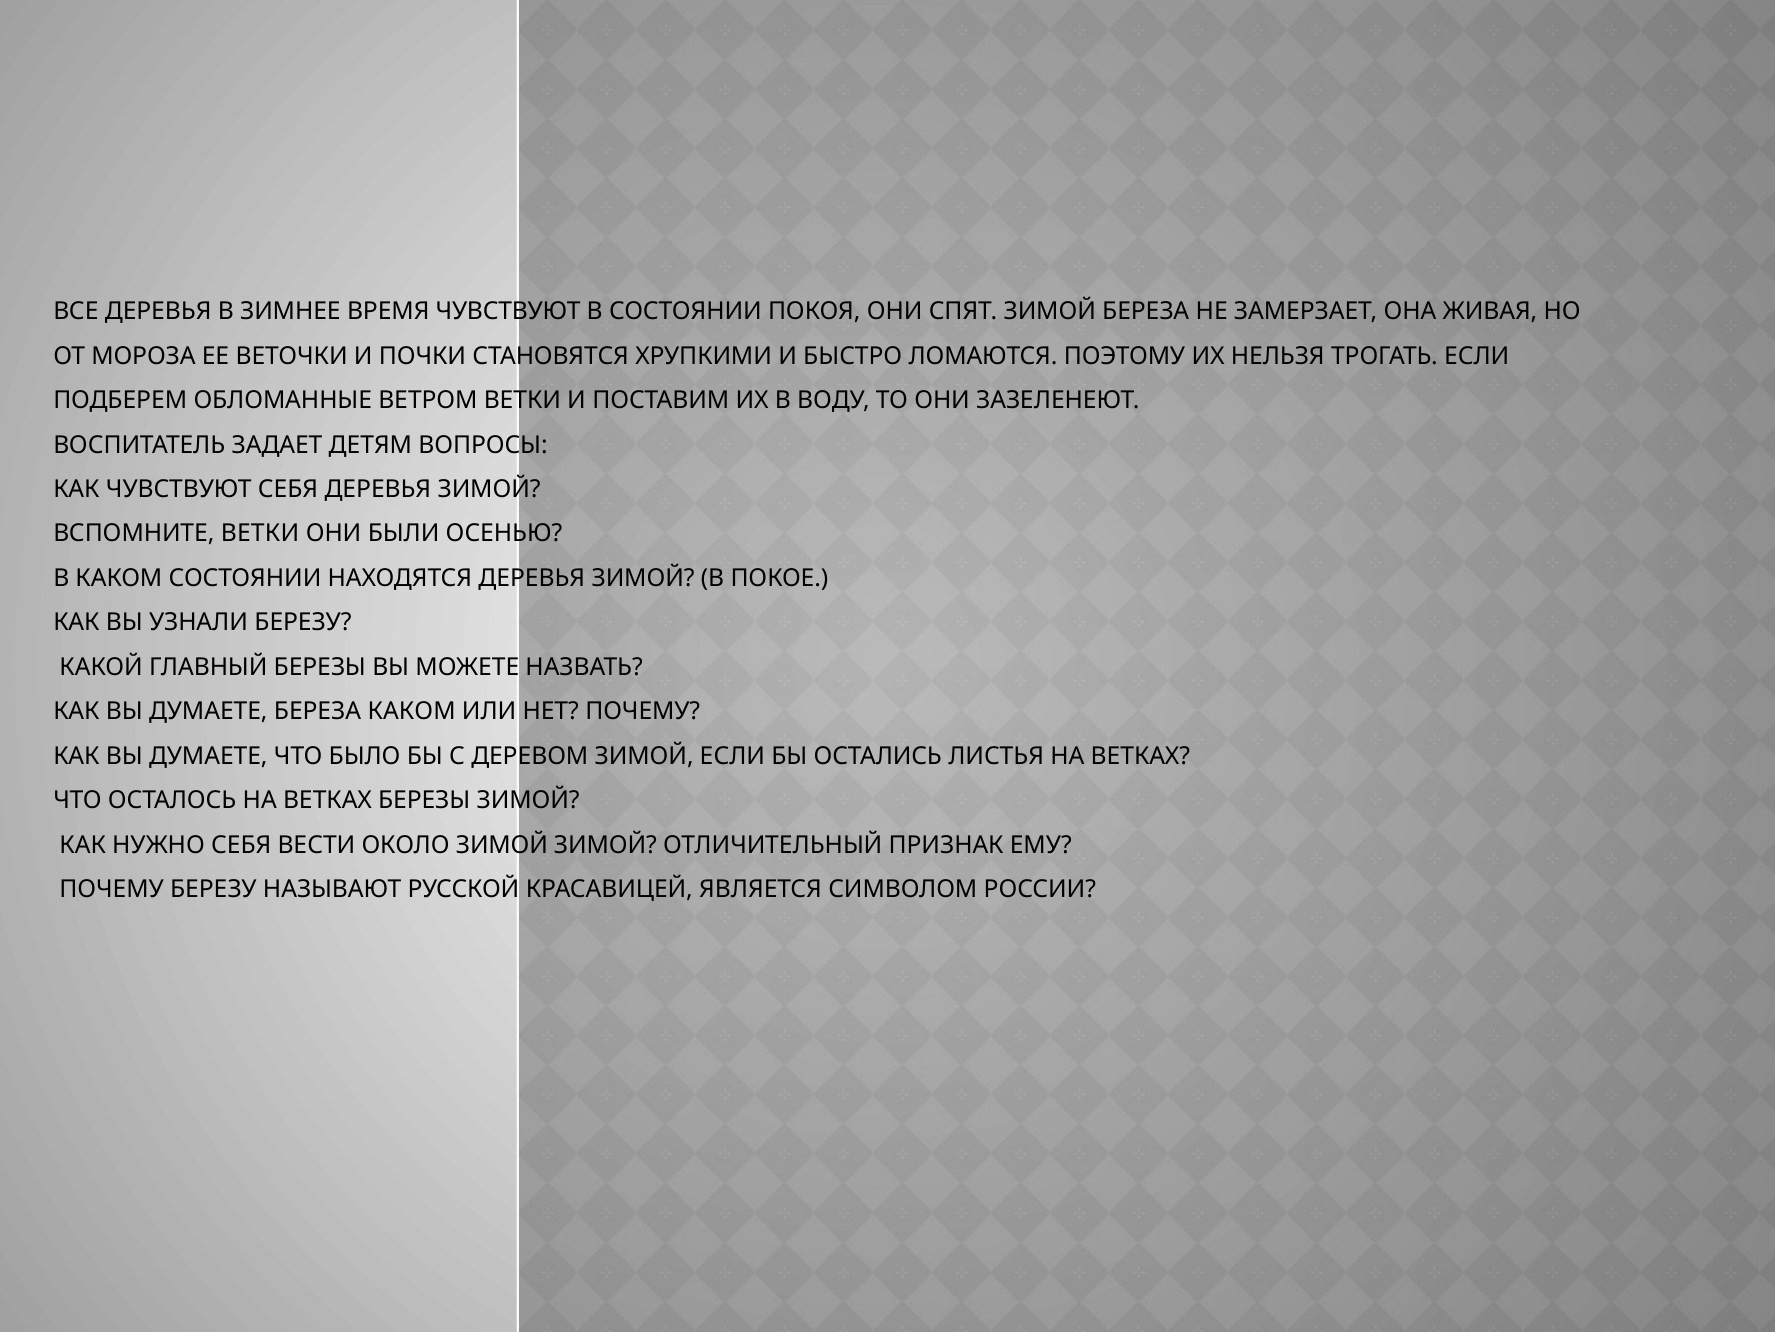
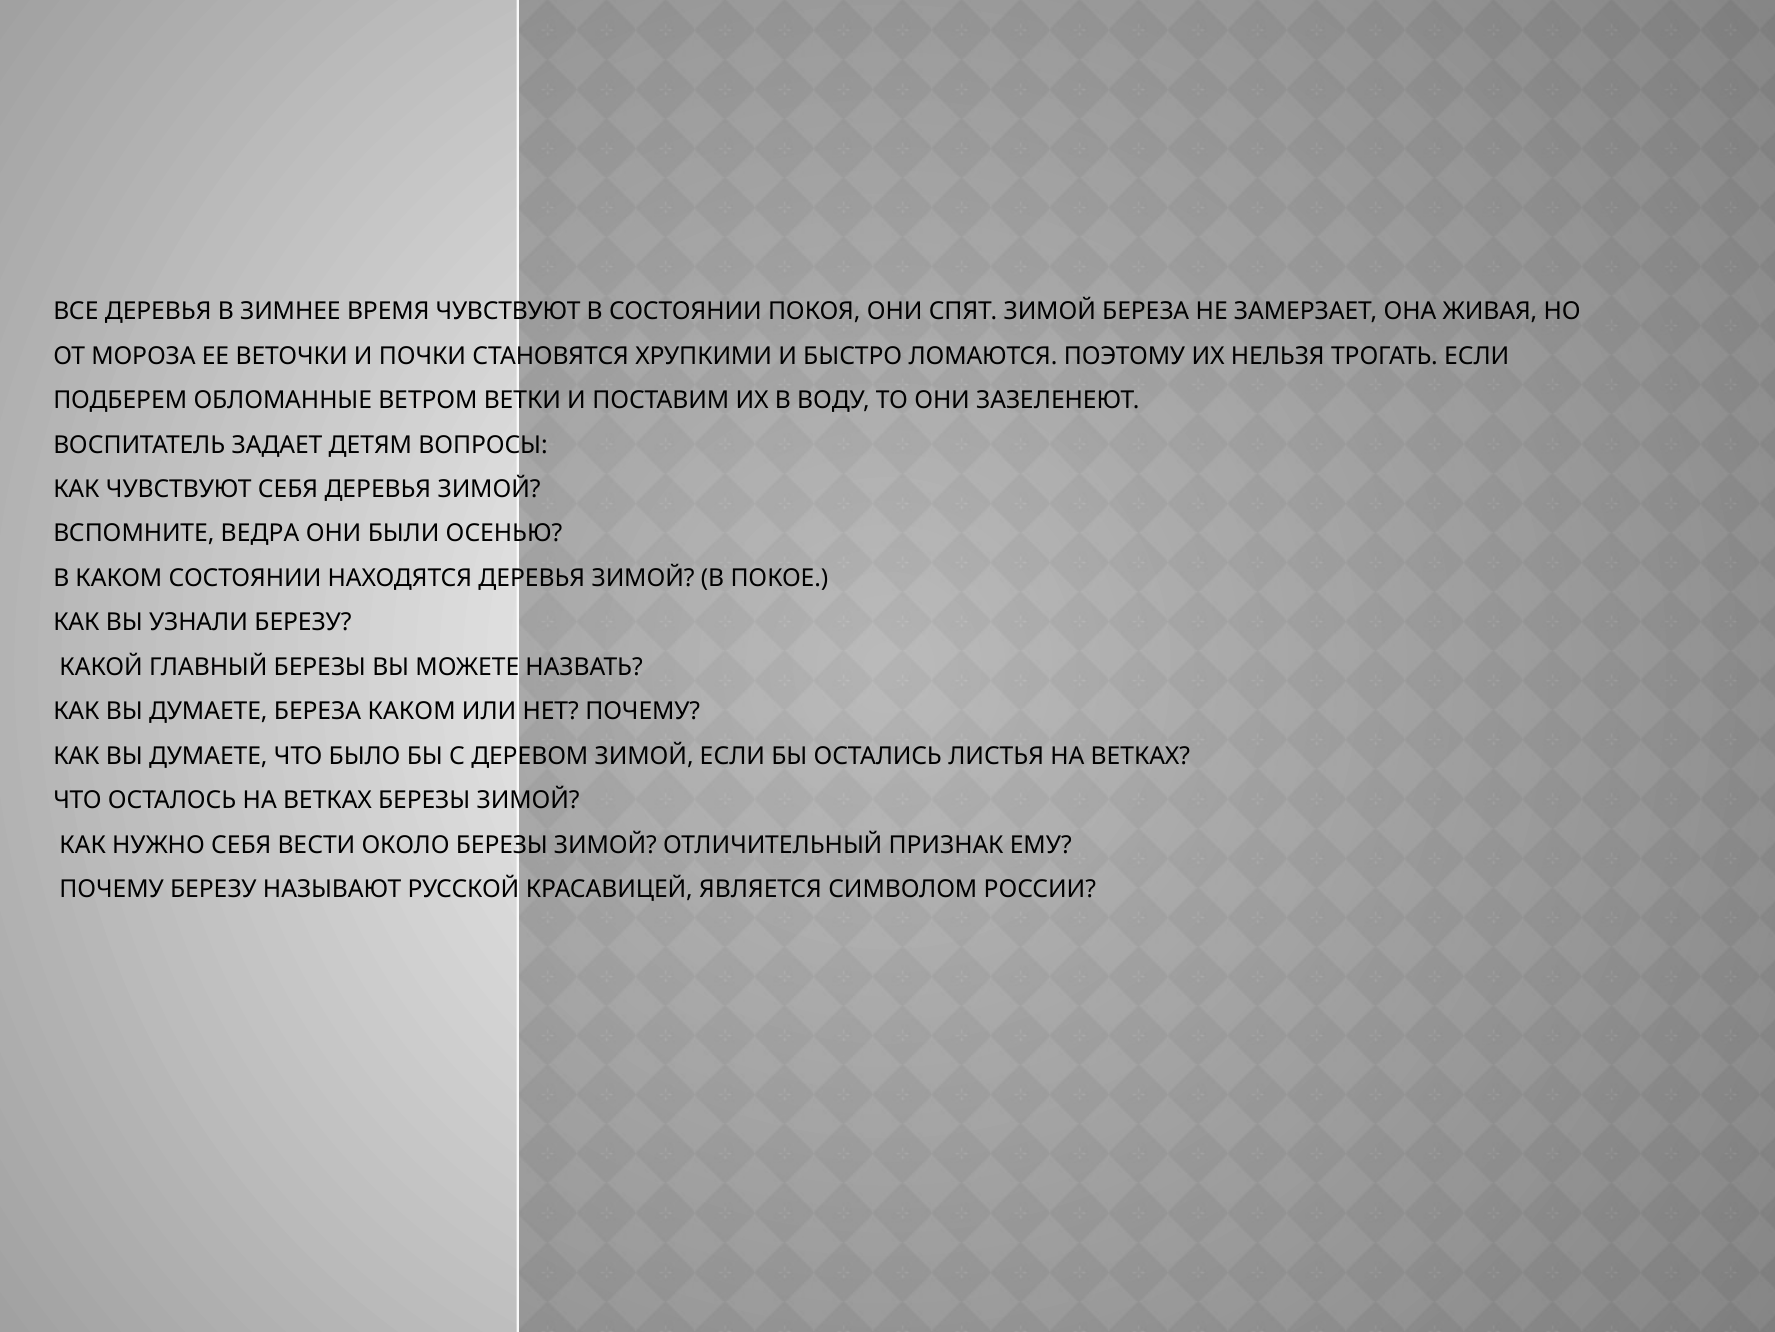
ВСПОМНИТЕ ВЕТКИ: ВЕТКИ -> ВЕДРА
ОКОЛО ЗИМОЙ: ЗИМОЙ -> БЕРЕЗЫ
